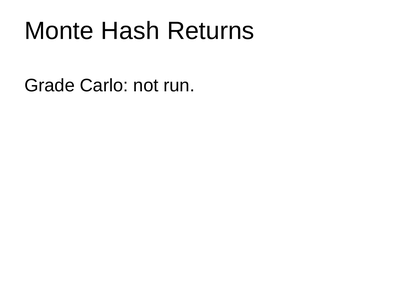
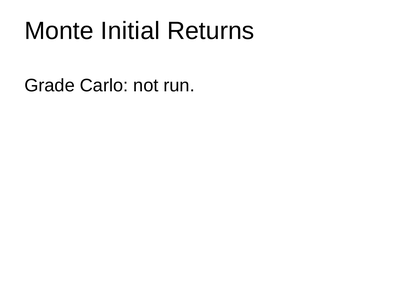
Hash: Hash -> Initial
